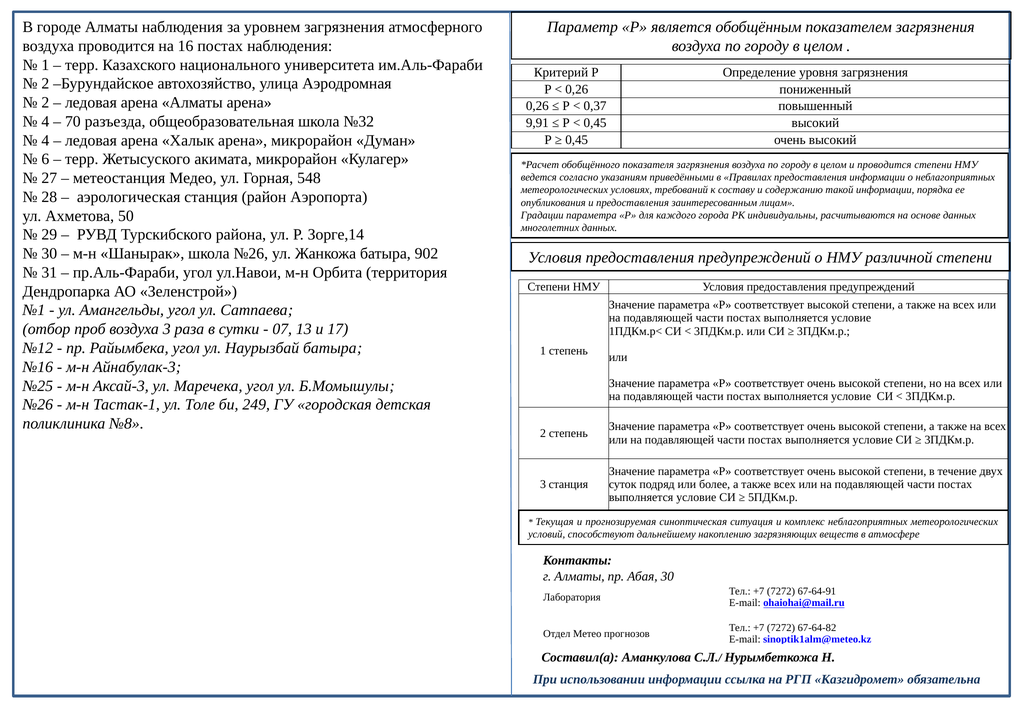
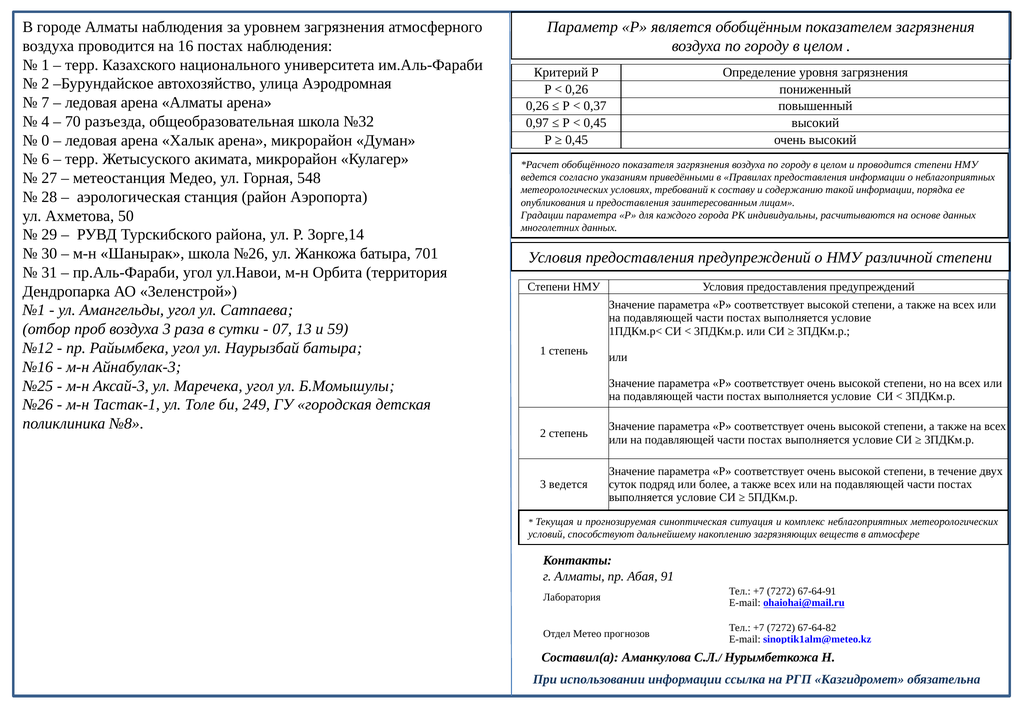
2 at (45, 103): 2 -> 7
9,91: 9,91 -> 0,97
4 at (45, 140): 4 -> 0
902: 902 -> 701
17: 17 -> 59
3 станция: станция -> ведется
Абая 30: 30 -> 91
